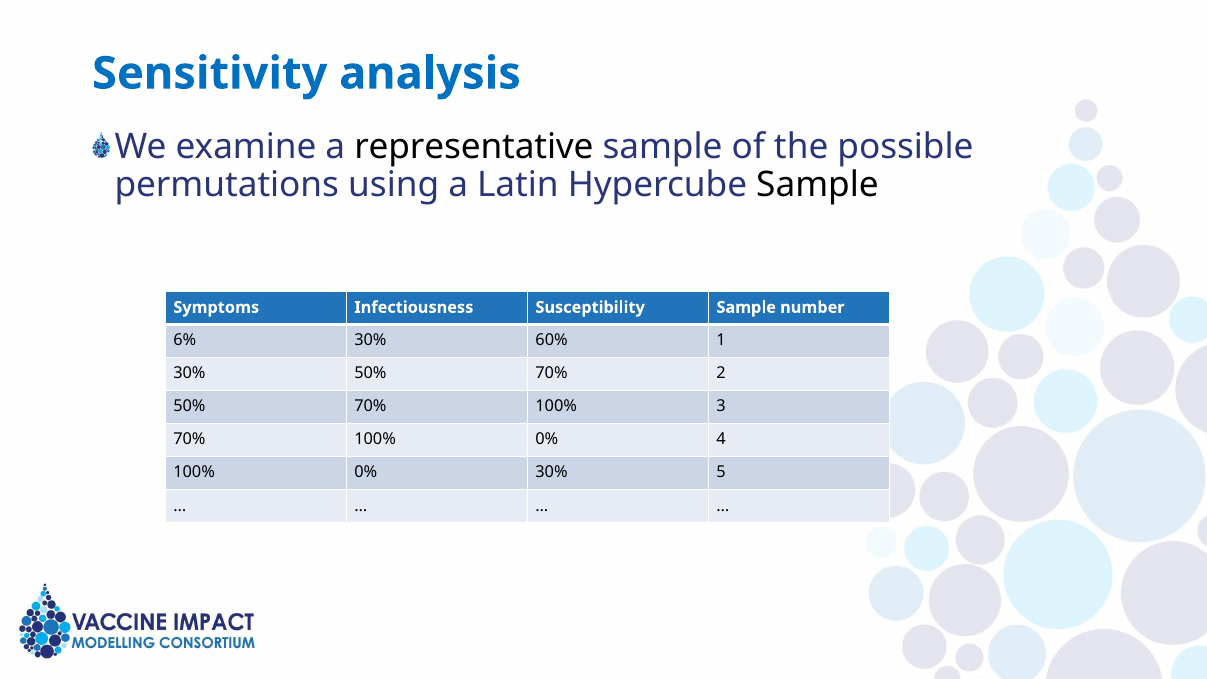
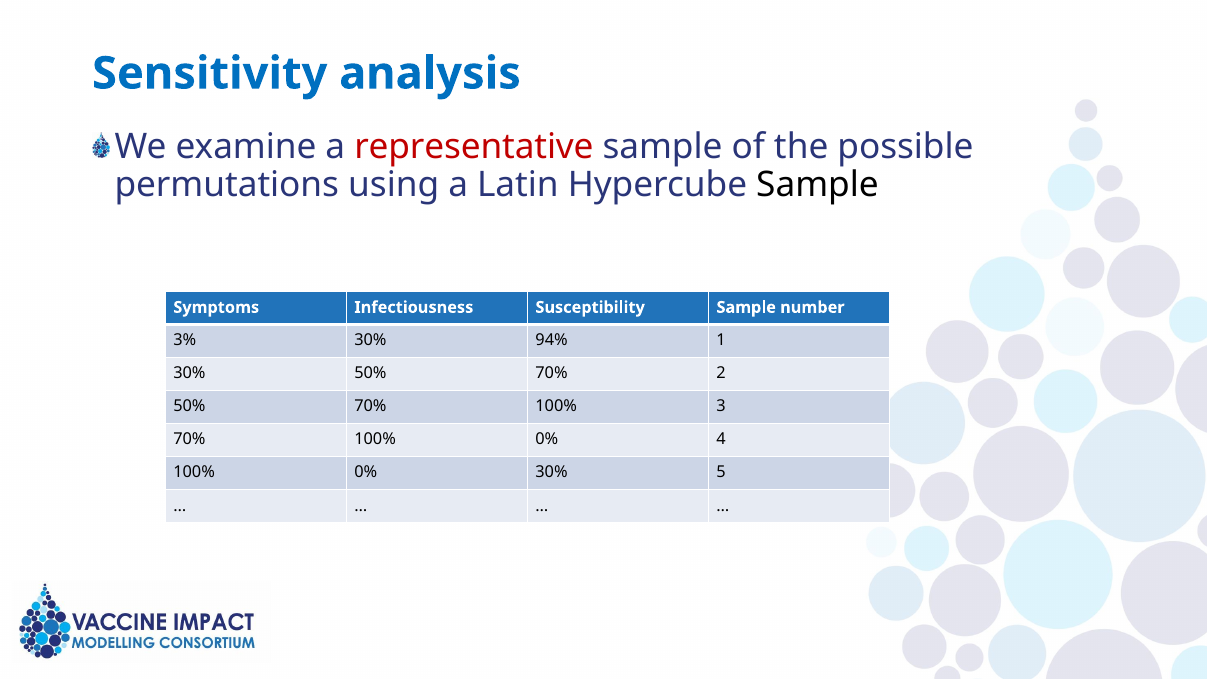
representative colour: black -> red
6%: 6% -> 3%
60%: 60% -> 94%
